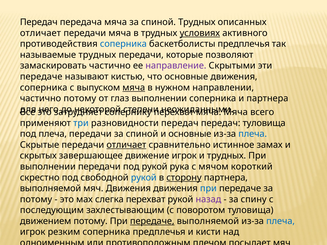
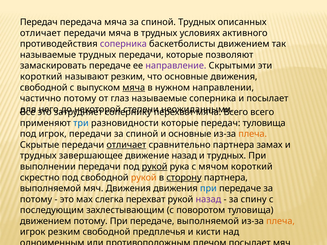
условиях underline: present -> none
соперника at (123, 44) colour: blue -> purple
баскетболисты предплечья: предплечья -> движением
замаскировать частично: частично -> передаче
передаче at (41, 77): передаче -> короткий
называют кистью: кистью -> резким
соперника at (44, 88): соперника -> свободной
глаз выполнении: выполнении -> называемые
и партнера: партнера -> посылает
Мяча at (236, 112): Мяча -> Всего
разновидности передач: передач -> которые
под плеча: плеча -> игрок
плеча at (253, 134) colour: blue -> orange
сравнительно истинное: истинное -> партнера
скрытых at (38, 156): скрытых -> трудных
движение игрок: игрок -> назад
рукой at (155, 167) underline: none -> present
рукой at (144, 178) colour: blue -> orange
передаче at (152, 221) underline: present -> none
плеча at (281, 221) colour: blue -> orange
резким соперника: соперника -> свободной
